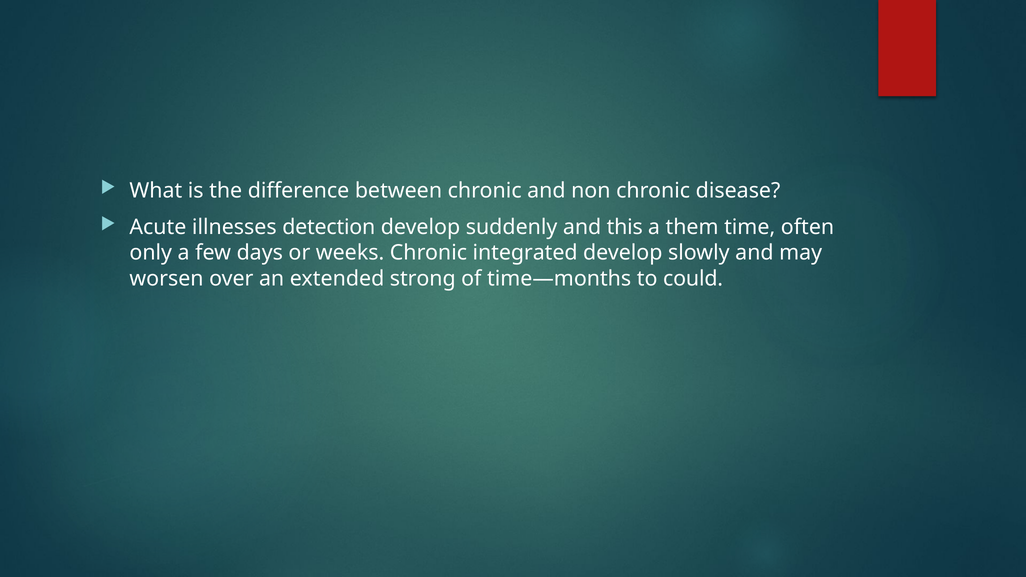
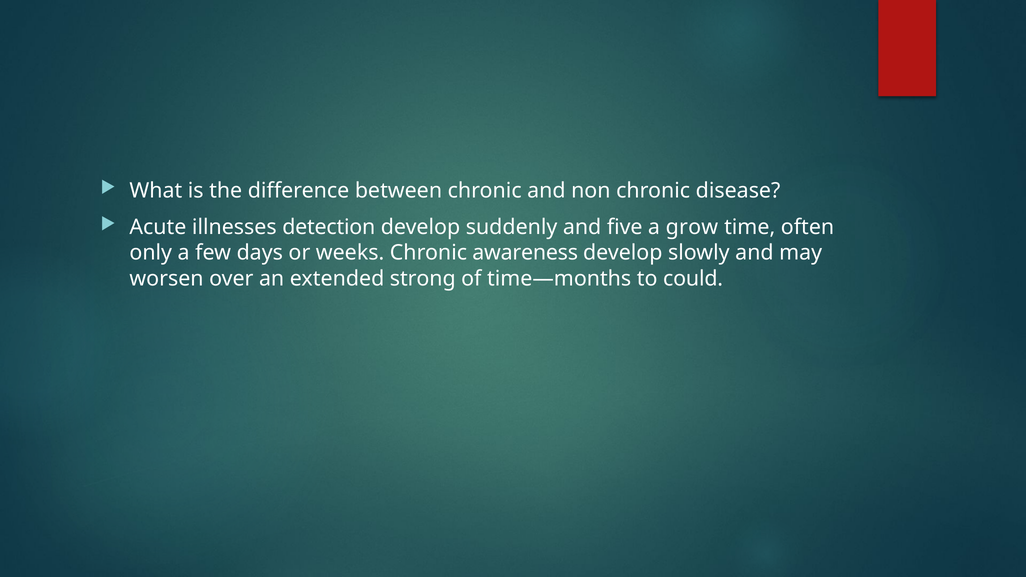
this: this -> five
them: them -> grow
integrated: integrated -> awareness
